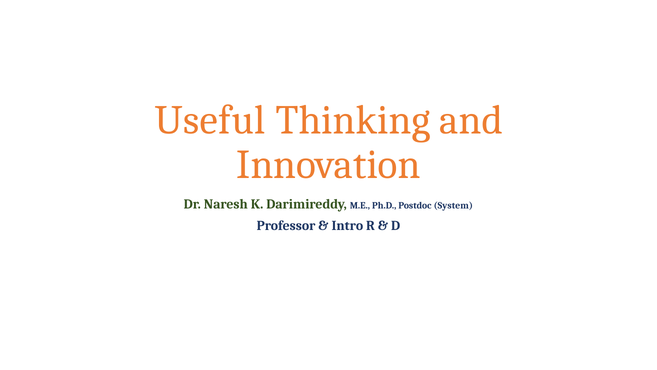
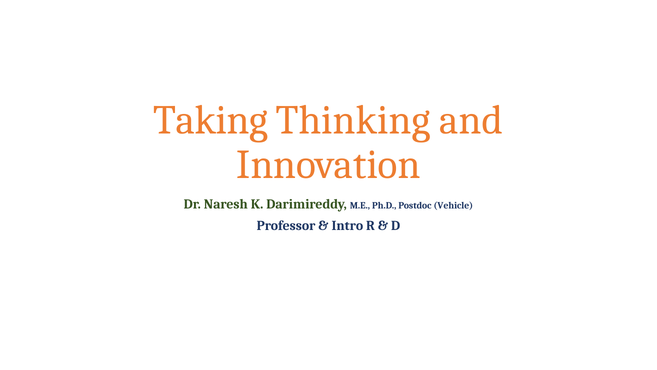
Useful: Useful -> Taking
System: System -> Vehicle
